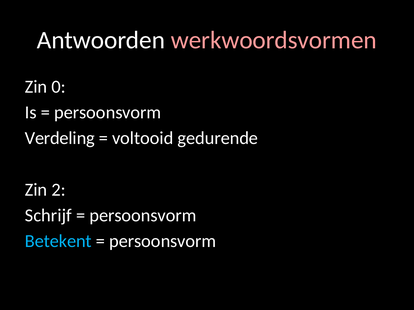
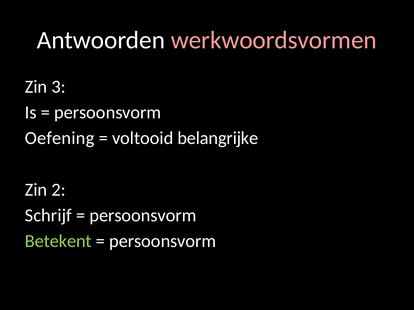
0: 0 -> 3
Verdeling: Verdeling -> Oefening
gedurende: gedurende -> belangrijke
Betekent colour: light blue -> light green
